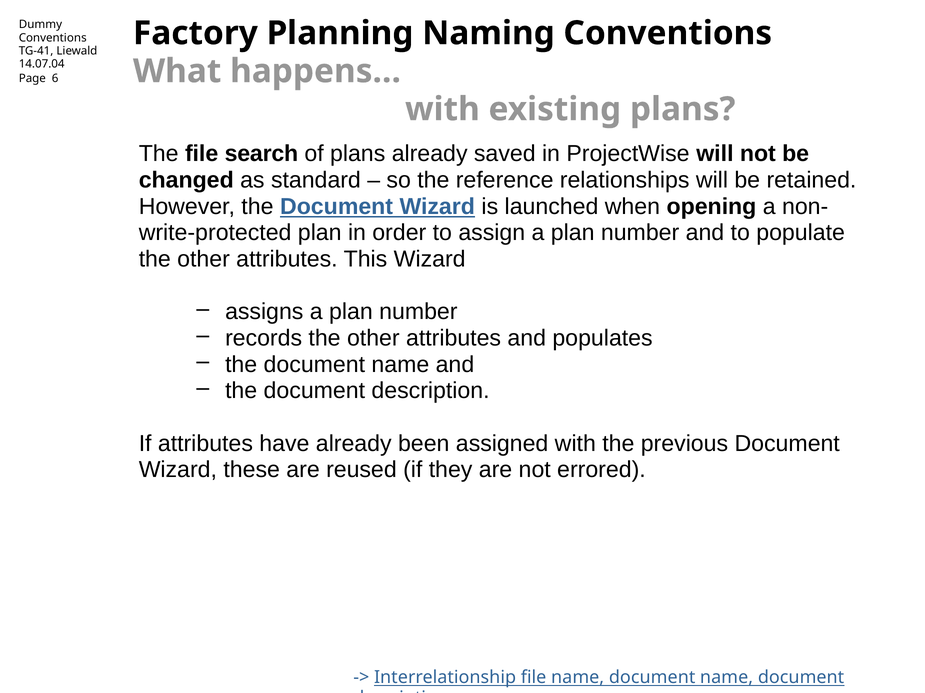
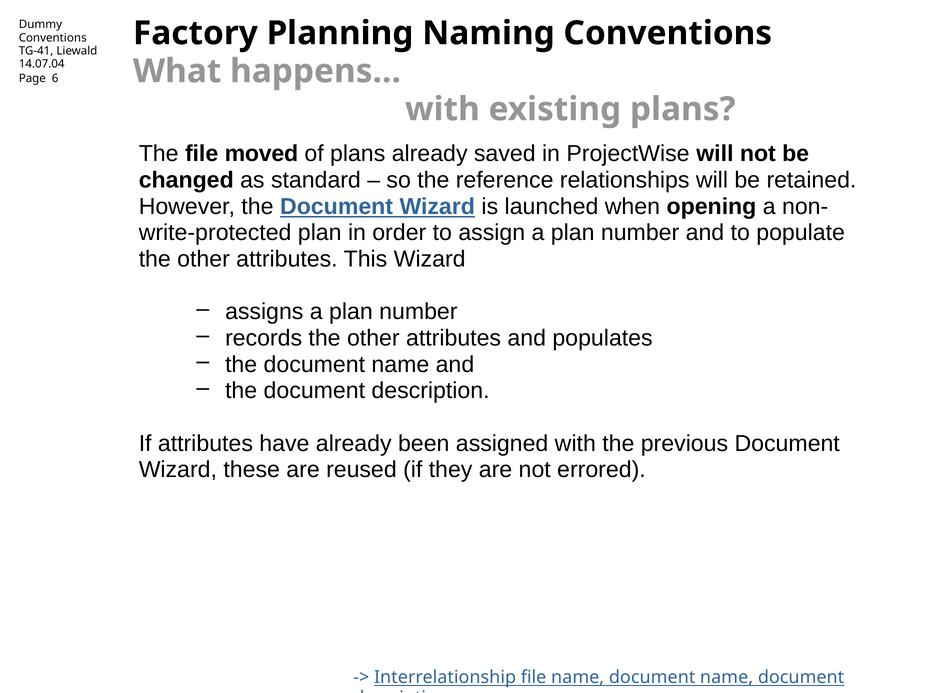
search: search -> moved
